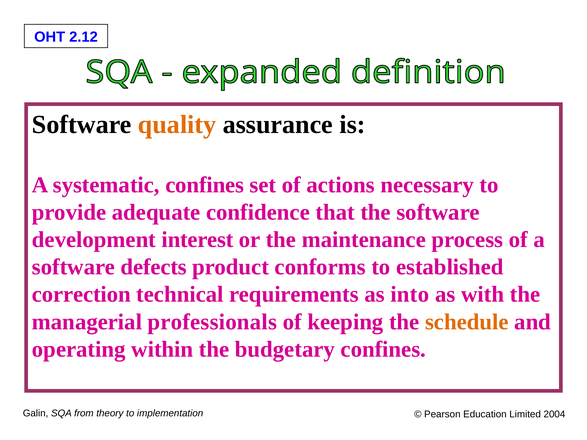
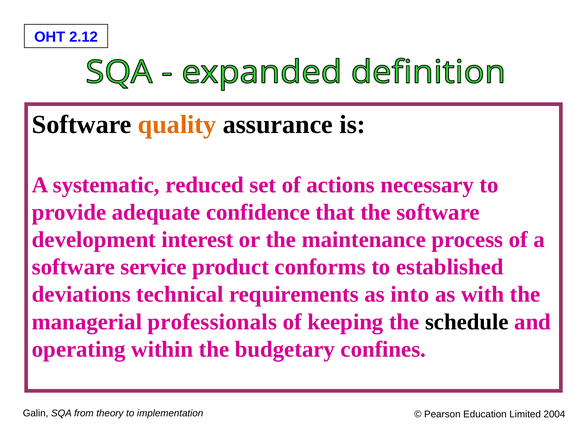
systematic confines: confines -> reduced
defects: defects -> service
correction: correction -> deviations
schedule colour: orange -> black
